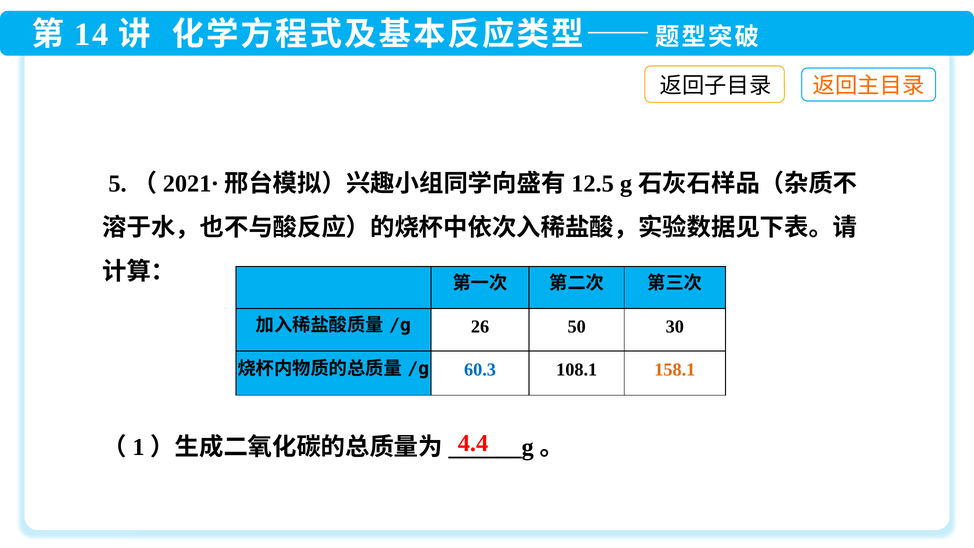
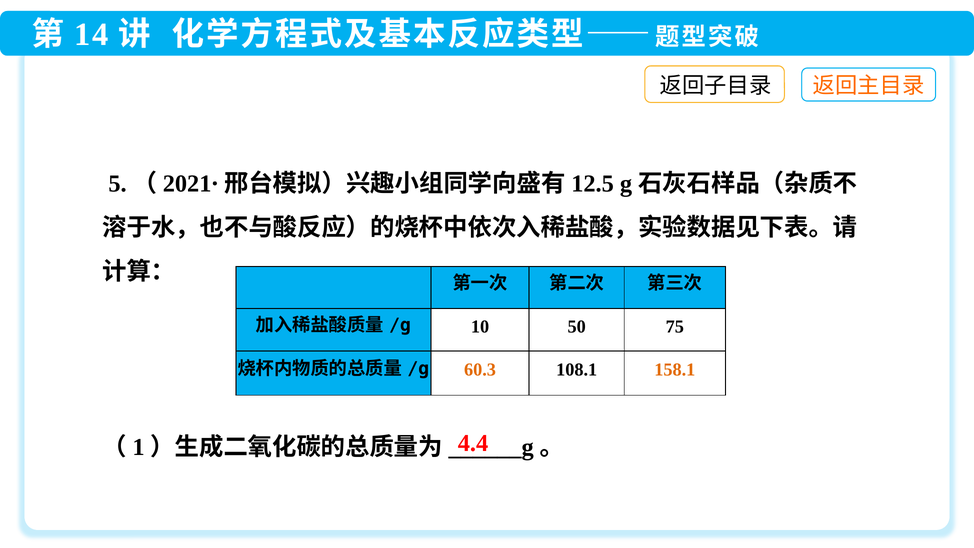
26: 26 -> 10
30: 30 -> 75
60.3 colour: blue -> orange
